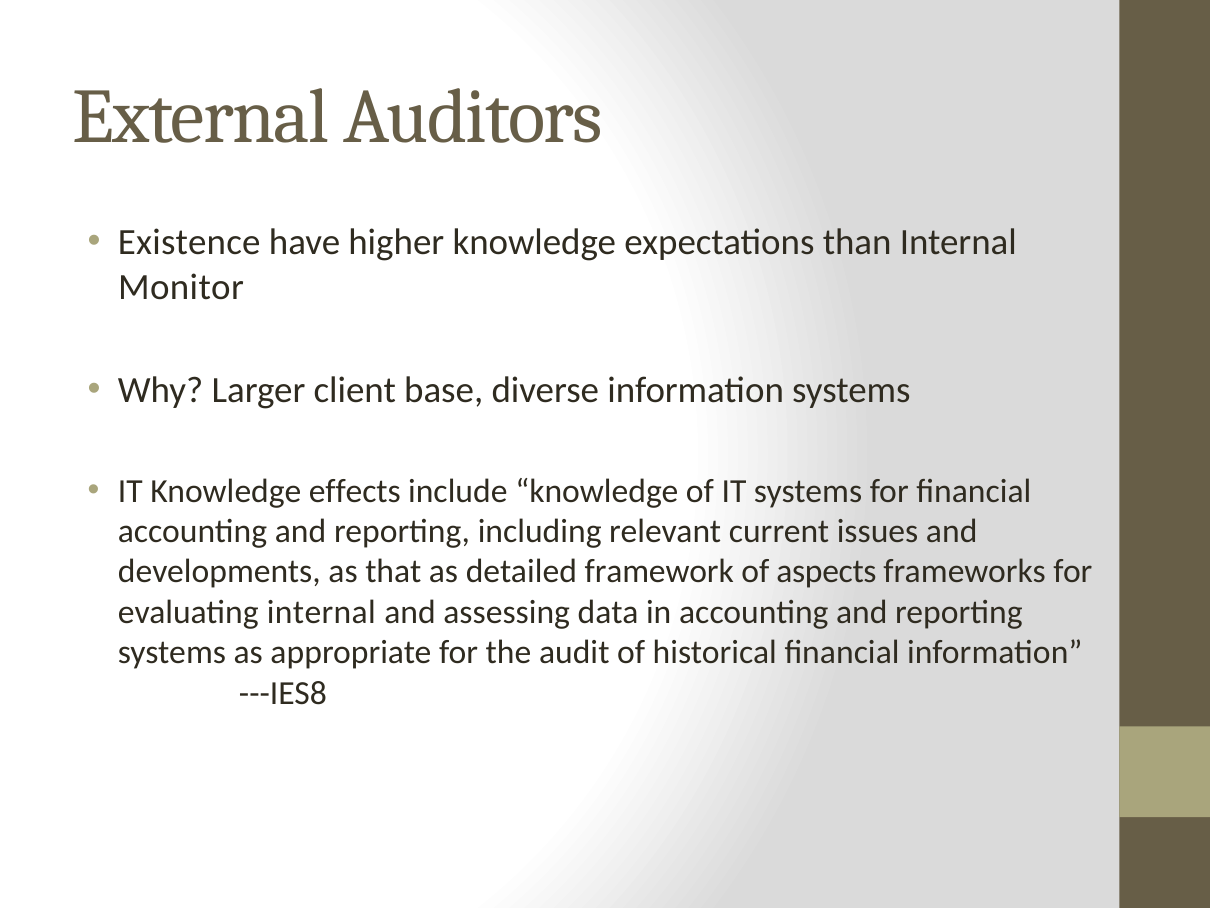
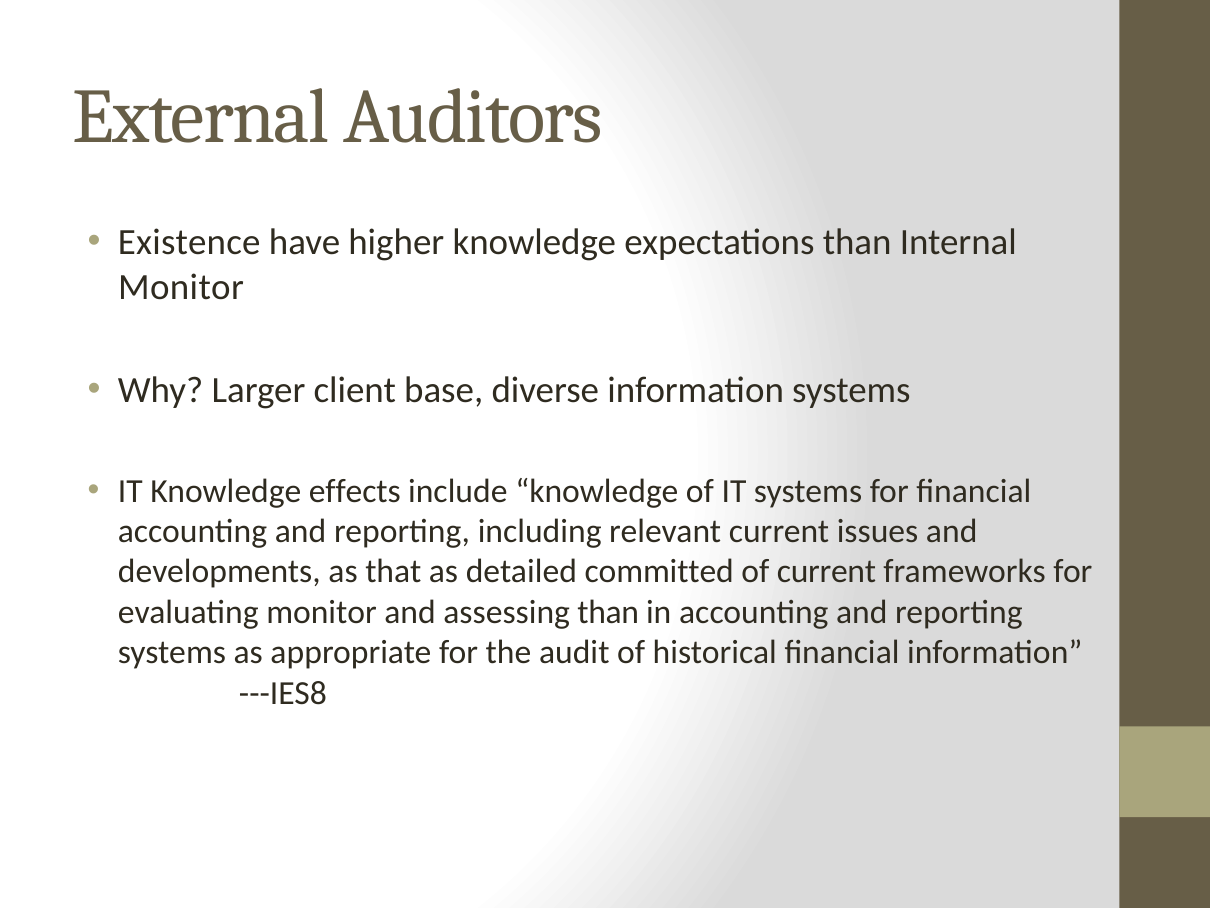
framework: framework -> committed
of aspects: aspects -> current
evaluating internal: internal -> monitor
assessing data: data -> than
